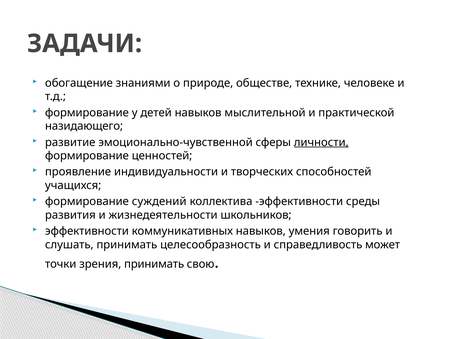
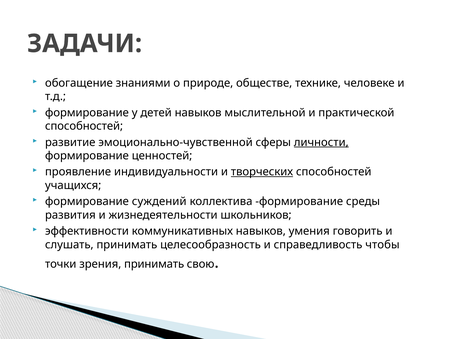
назидающего at (84, 126): назидающего -> способностей
творческих underline: none -> present
коллектива эффективности: эффективности -> формирование
может: может -> чтобы
